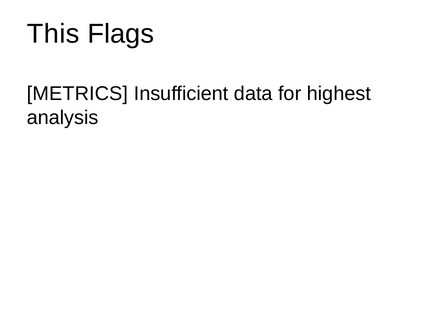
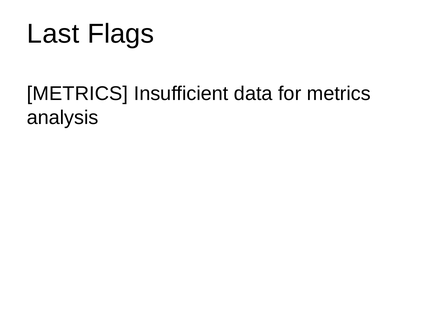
This: This -> Last
for highest: highest -> metrics
